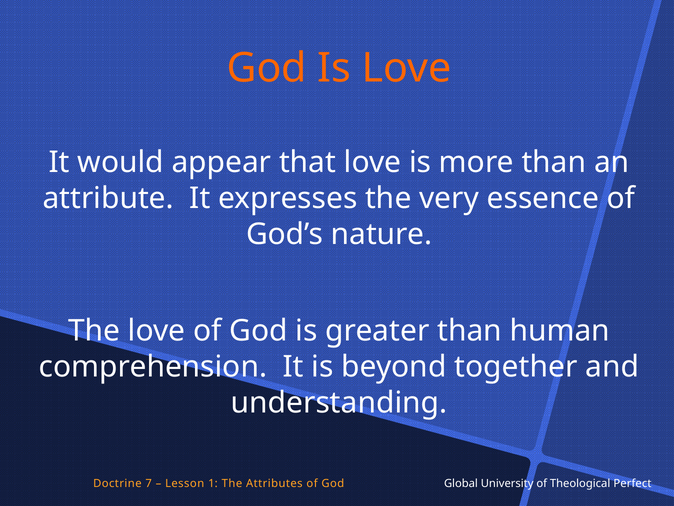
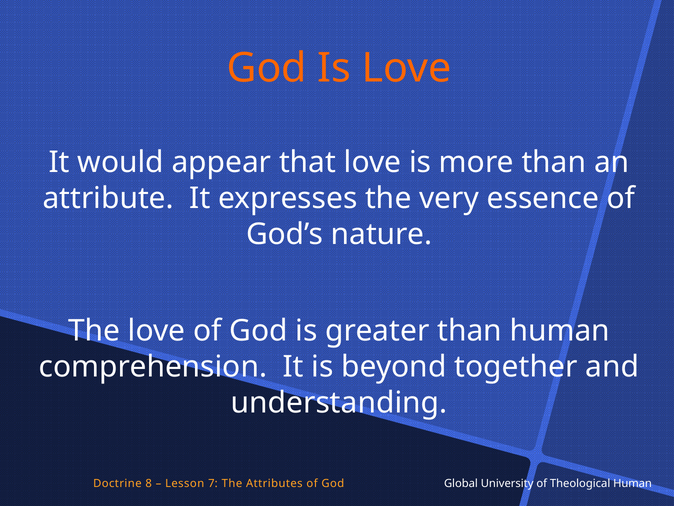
7: 7 -> 8
1: 1 -> 7
Theological Perfect: Perfect -> Human
